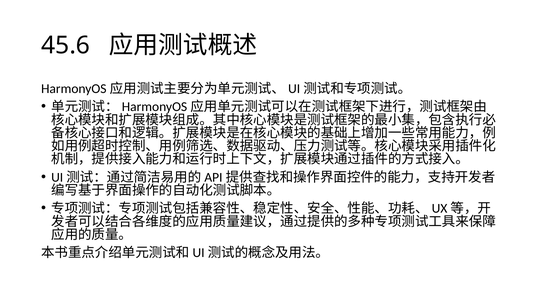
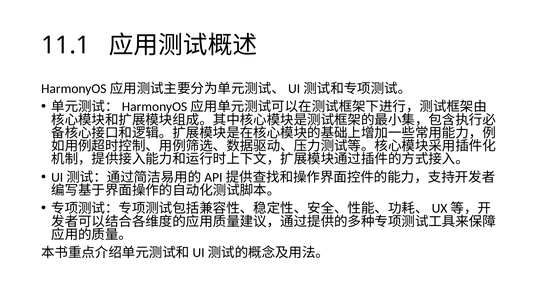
45.6: 45.6 -> 11.1
